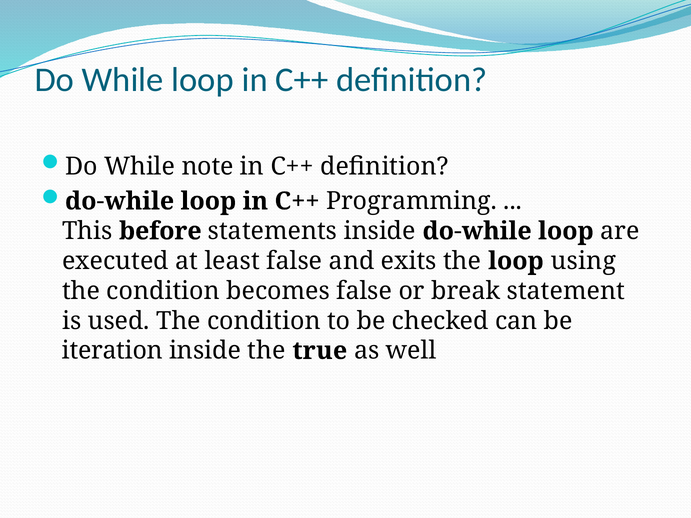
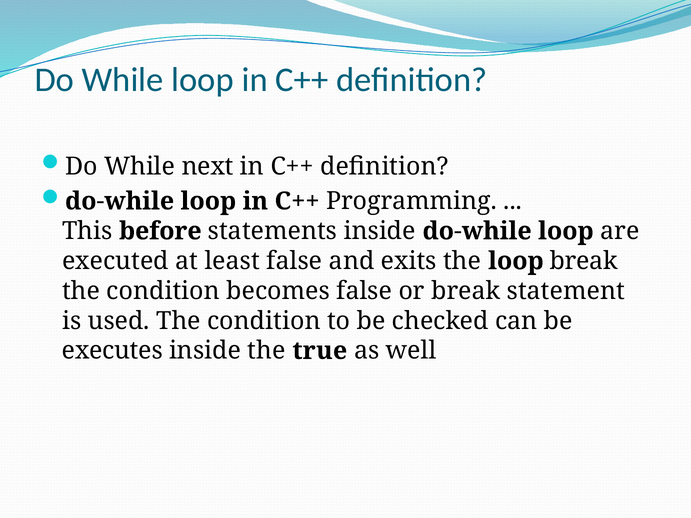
note: note -> next
loop using: using -> break
iteration: iteration -> executes
